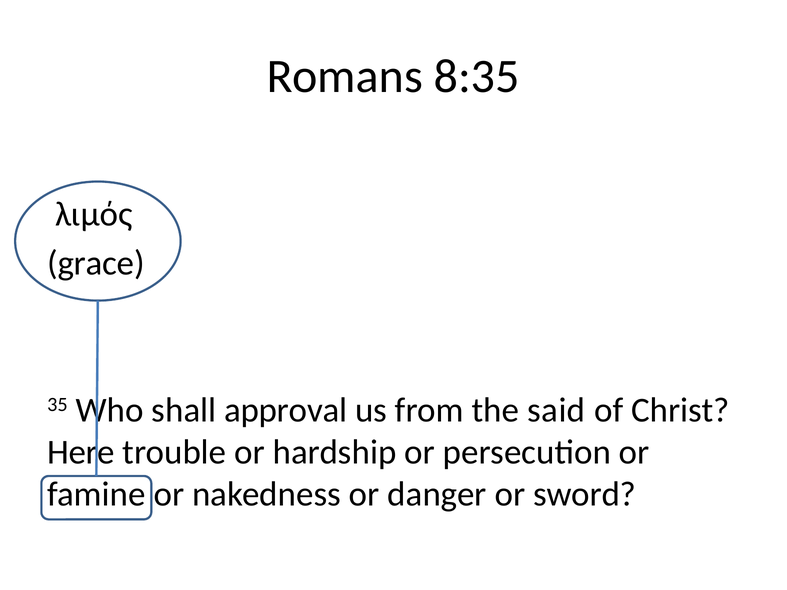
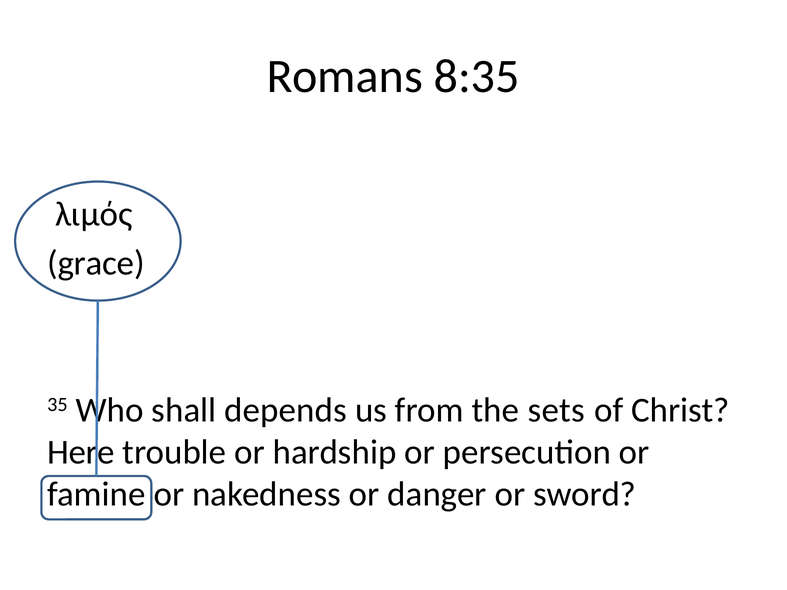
approval: approval -> depends
said: said -> sets
